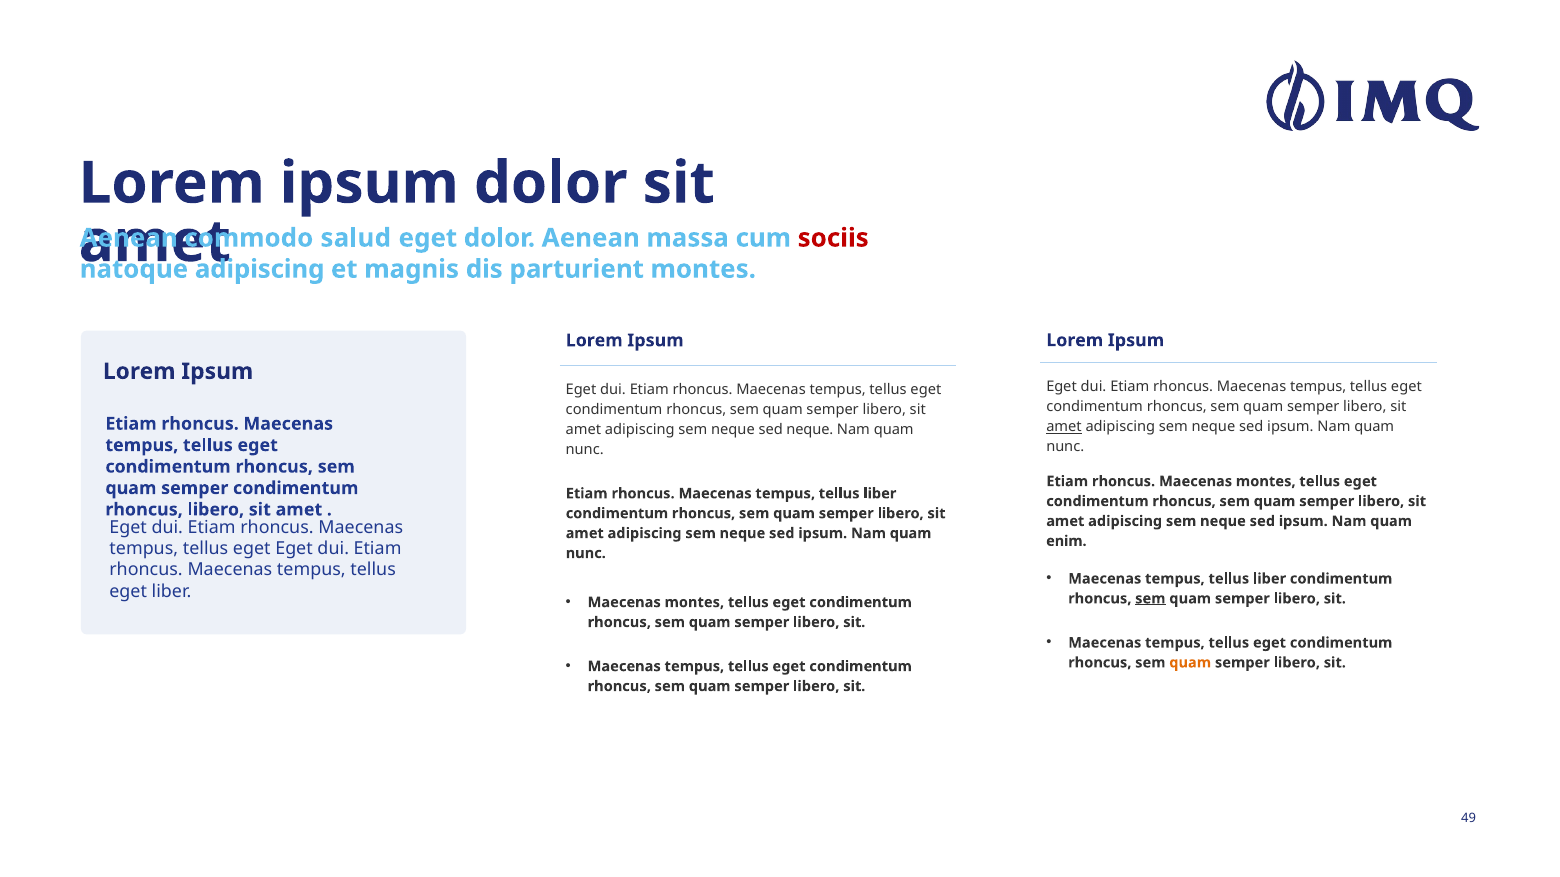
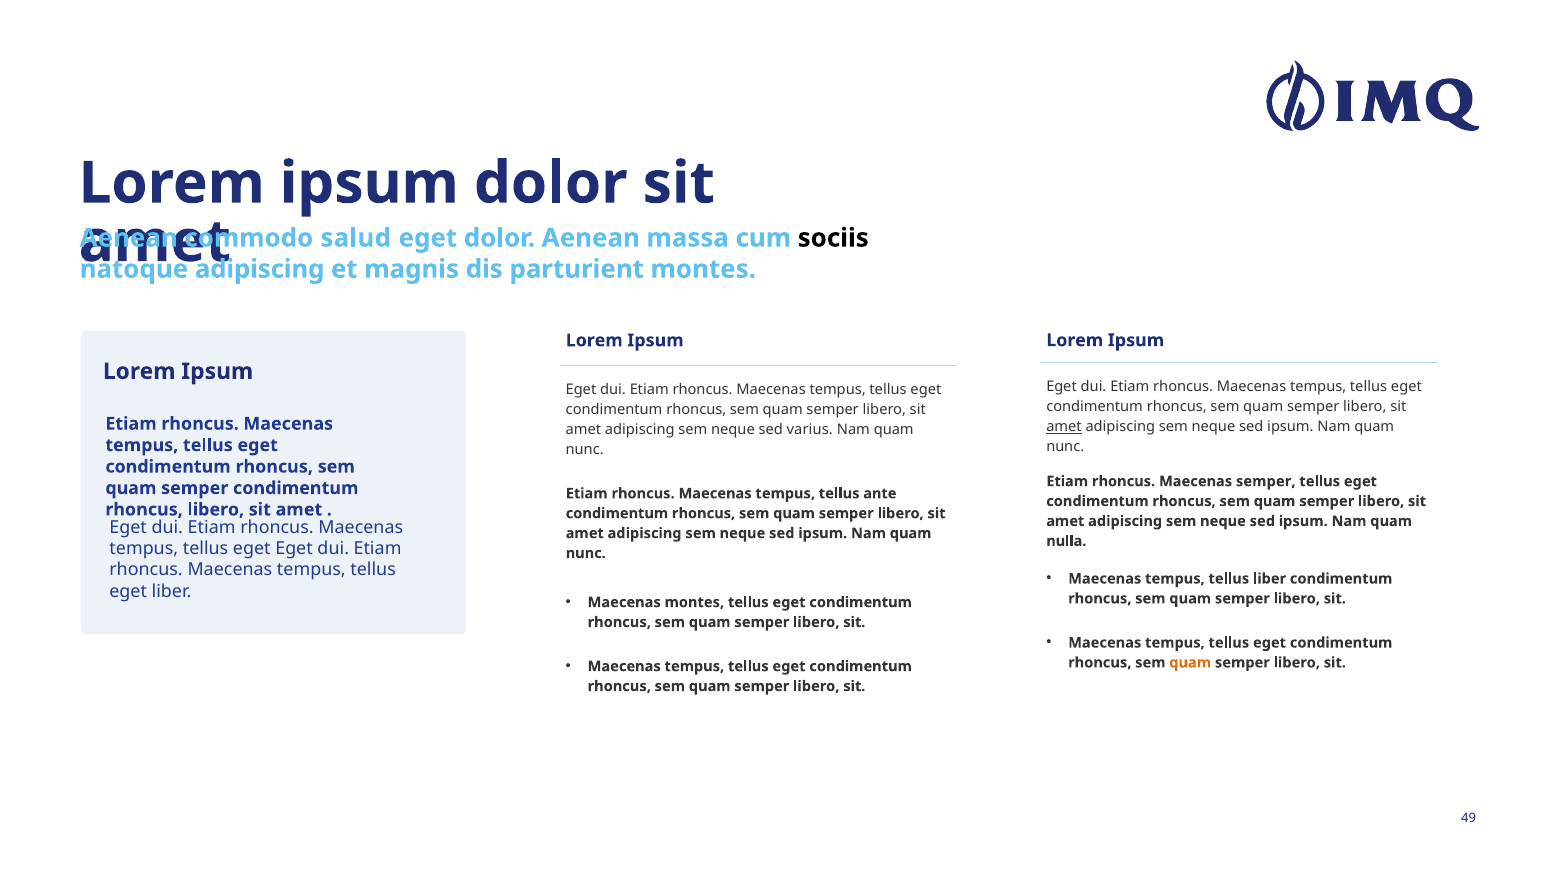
sociis colour: red -> black
sed neque: neque -> varius
rhoncus Maecenas montes: montes -> semper
liber at (880, 494): liber -> ante
enim: enim -> nulla
sem at (1150, 599) underline: present -> none
